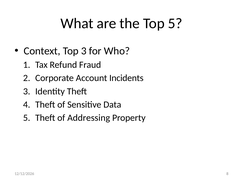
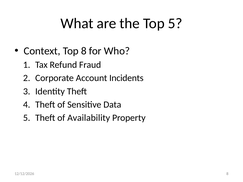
Top 3: 3 -> 8
Addressing: Addressing -> Availability
